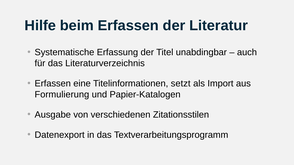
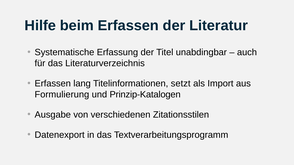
eine: eine -> lang
Papier-Katalogen: Papier-Katalogen -> Prinzip-Katalogen
